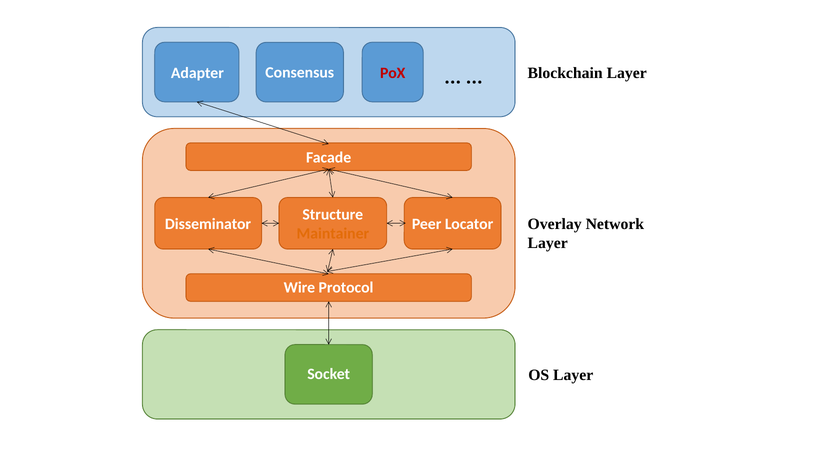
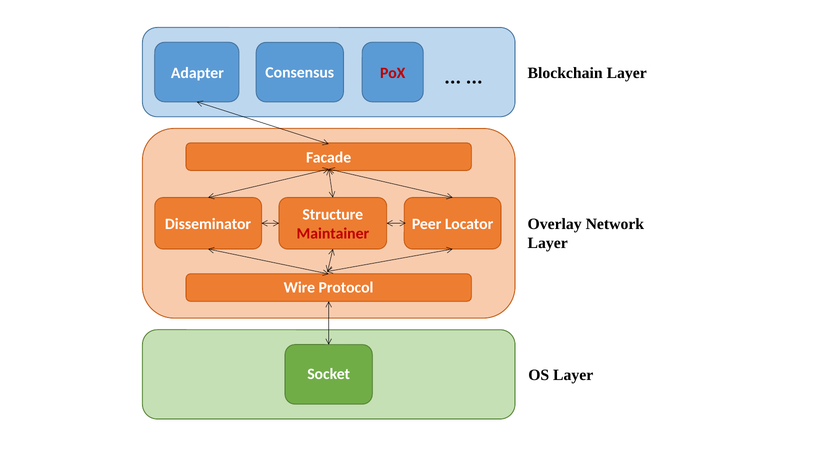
Maintainer colour: orange -> red
